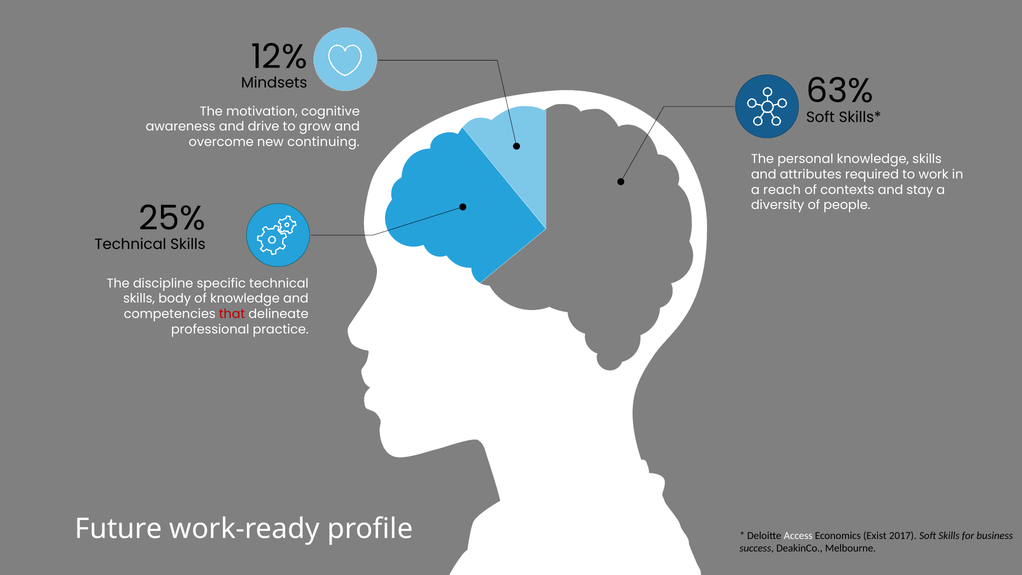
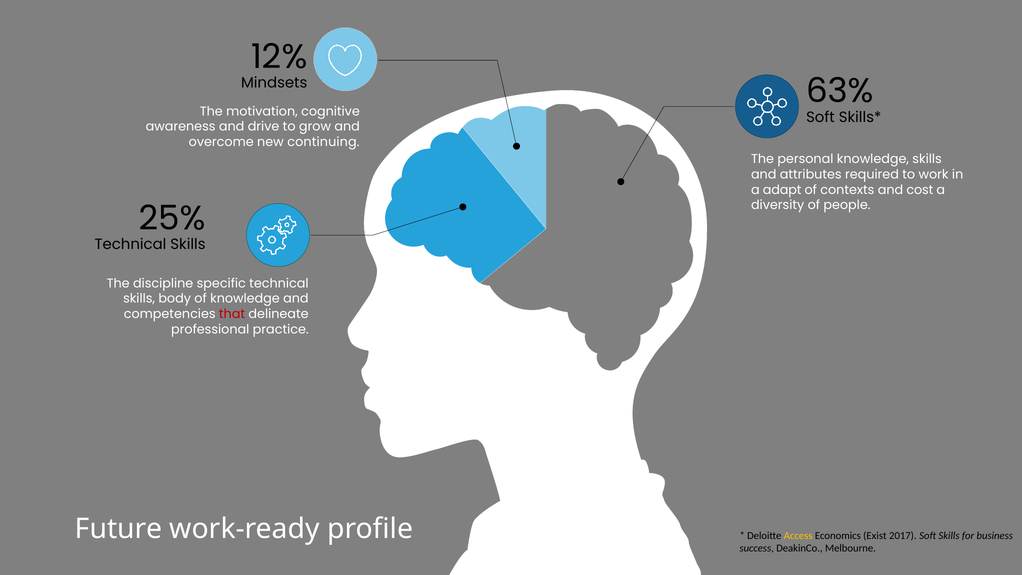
reach: reach -> adapt
stay: stay -> cost
Access colour: white -> yellow
